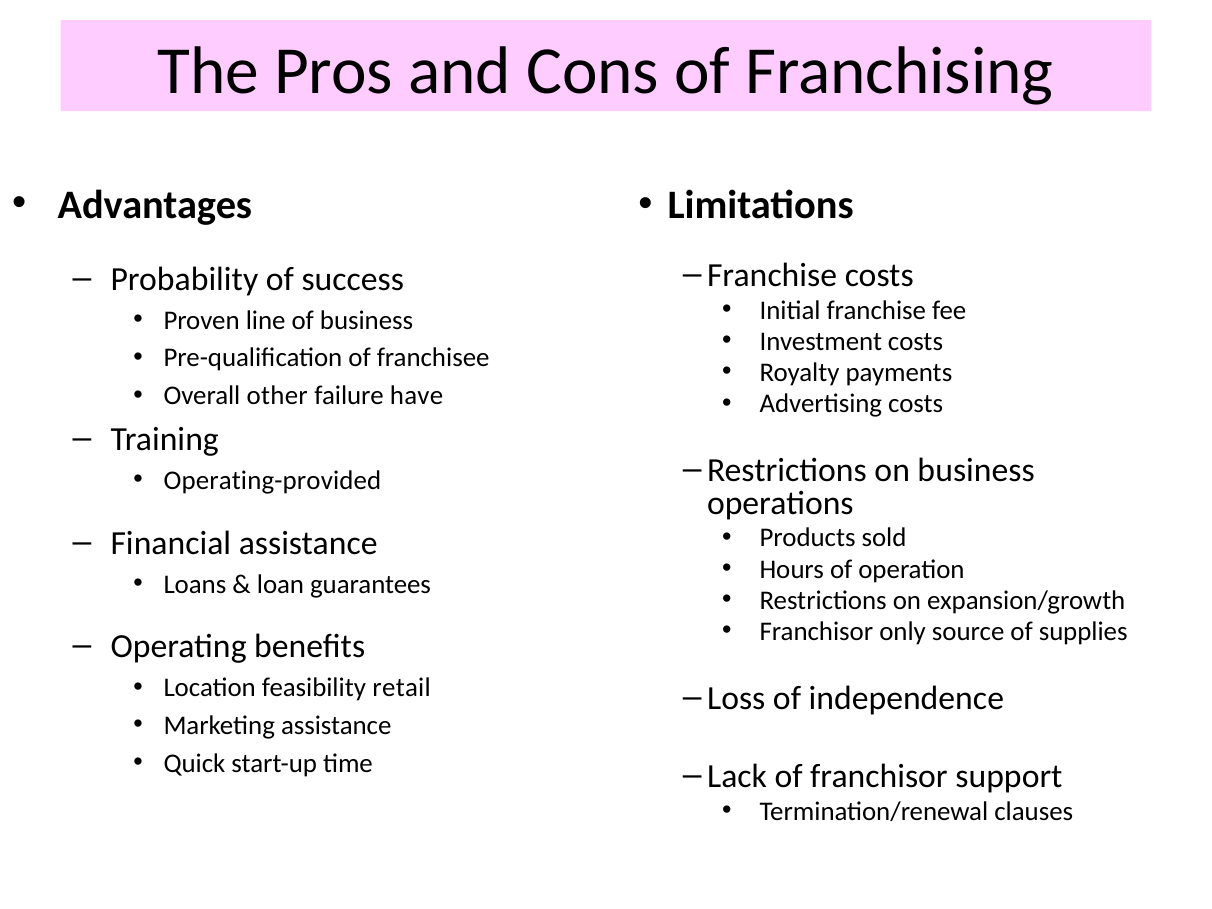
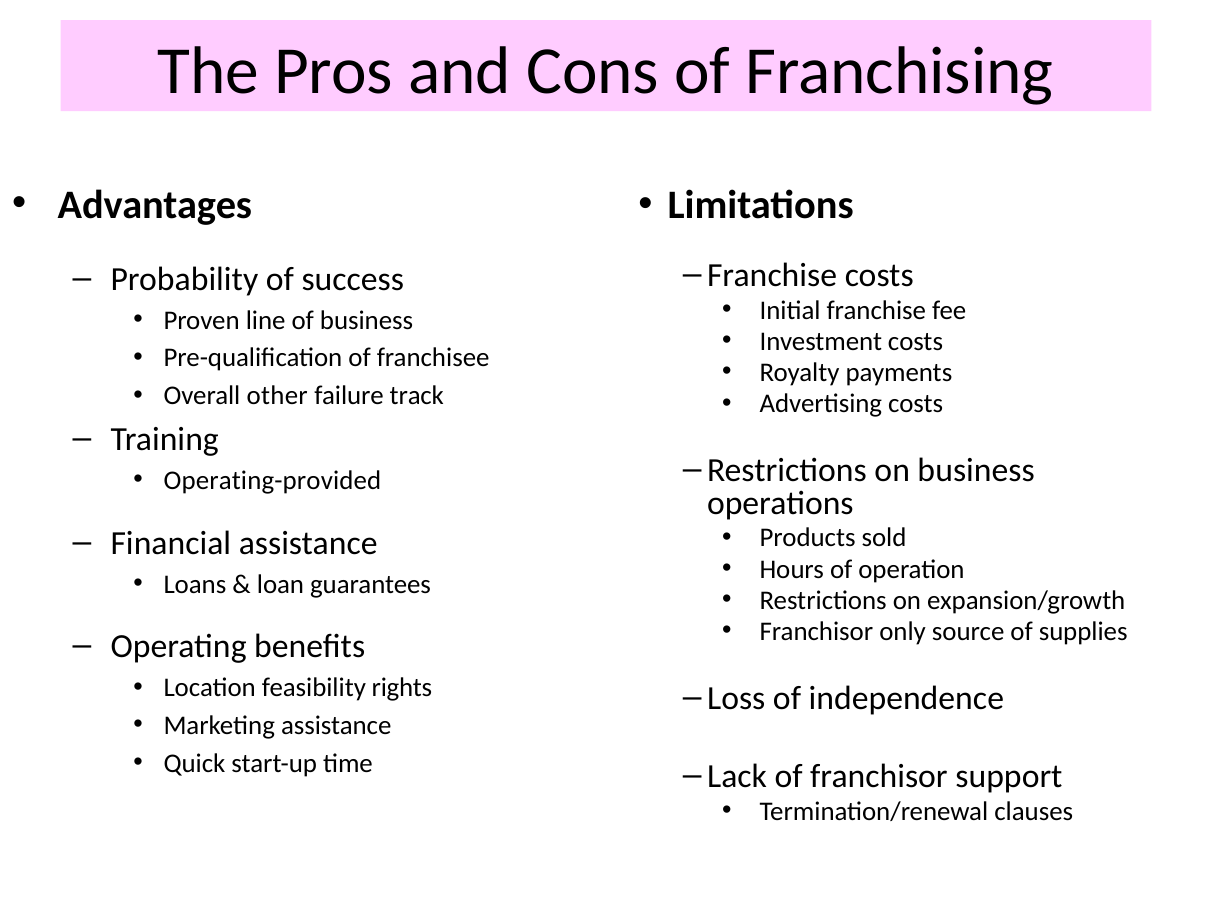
have: have -> track
retail: retail -> rights
